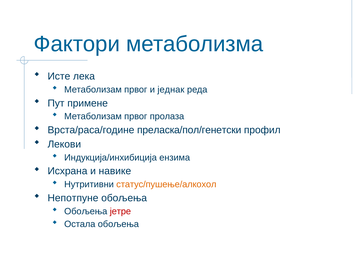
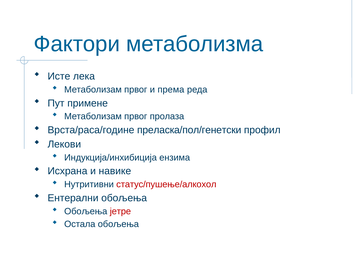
једнак: једнак -> према
статус/пушење/алкохол colour: orange -> red
Непотпуне: Непотпуне -> Ентерални
